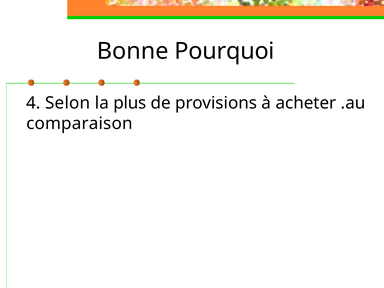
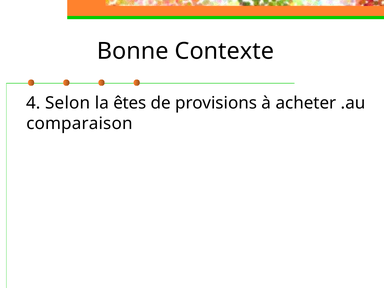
Pourquoi: Pourquoi -> Contexte
plus: plus -> êtes
